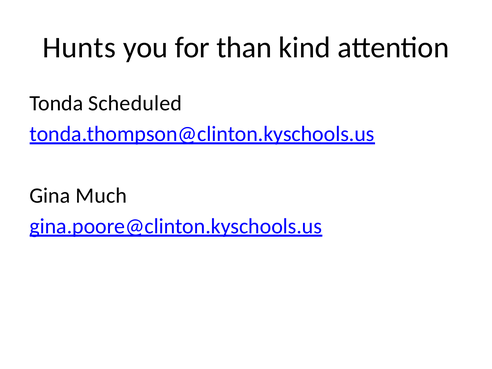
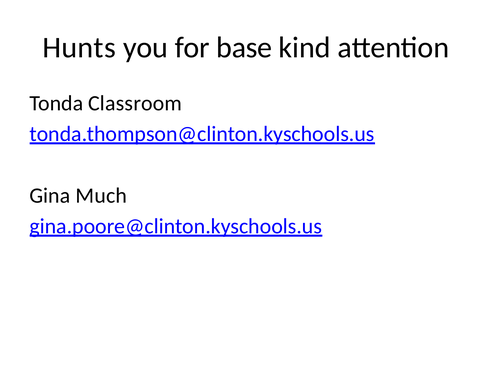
than: than -> base
Scheduled: Scheduled -> Classroom
